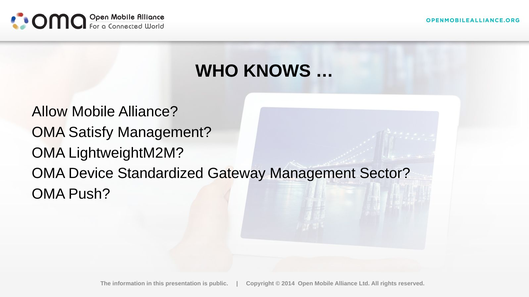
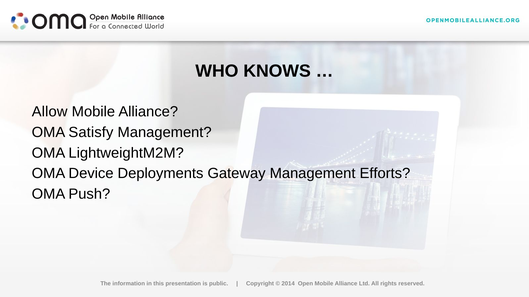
Standardized: Standardized -> Deployments
Sector: Sector -> Efforts
